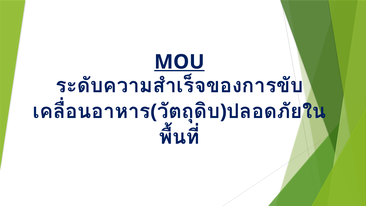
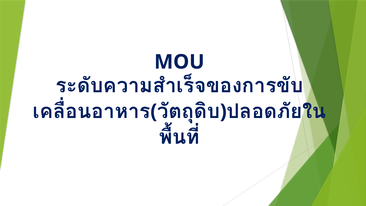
MOU underline: present -> none
